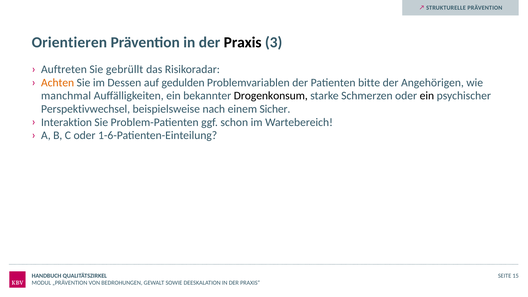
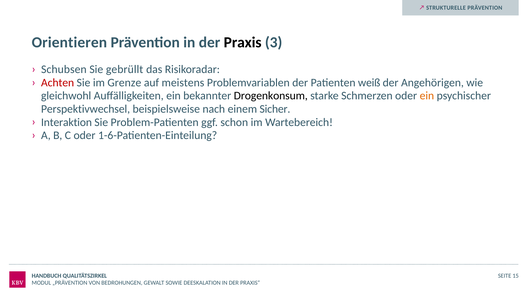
Auftreten: Auftreten -> Schubsen
Achten colour: orange -> red
Dessen: Dessen -> Grenze
gedulden: gedulden -> meistens
bitte: bitte -> weiß
manchmal: manchmal -> gleichwohl
ein at (427, 96) colour: black -> orange
